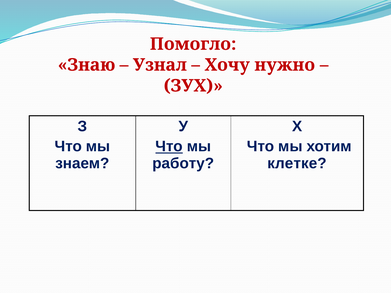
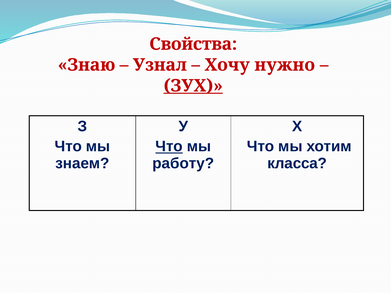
Помогло: Помогло -> Свойства
ЗУХ underline: none -> present
клетке: клетке -> класса
